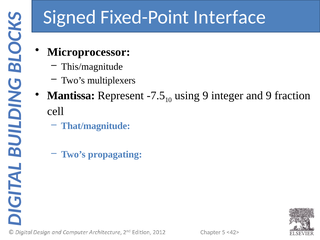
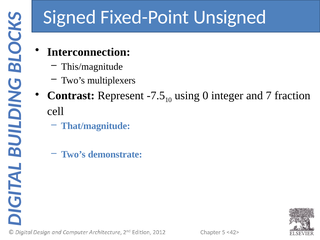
Interface: Interface -> Unsigned
Microprocessor: Microprocessor -> Interconnection
Mantissa: Mantissa -> Contrast
using 9: 9 -> 0
and 9: 9 -> 7
propagating: propagating -> demonstrate
